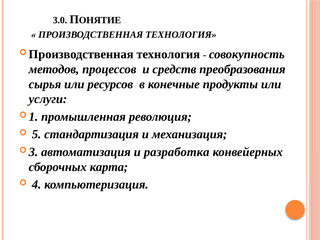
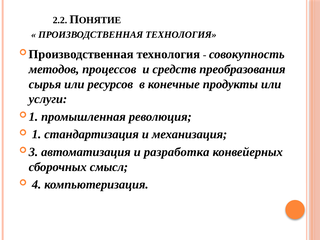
3.0: 3.0 -> 2.2
5: 5 -> 1
карта: карта -> смысл
